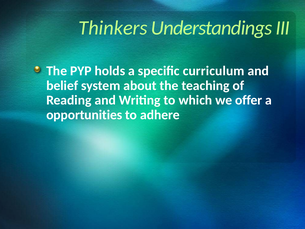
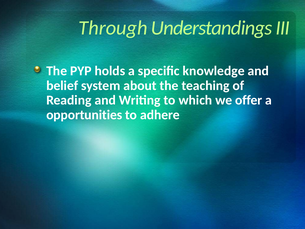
Thinkers: Thinkers -> Through
curriculum: curriculum -> knowledge
